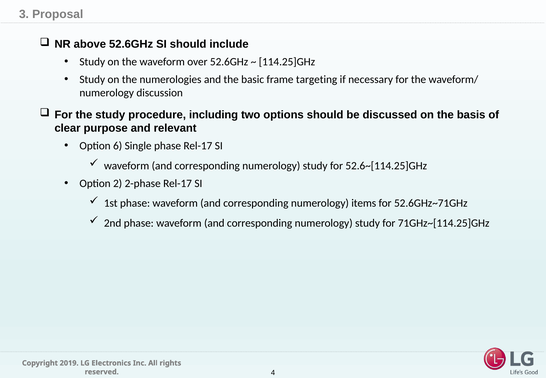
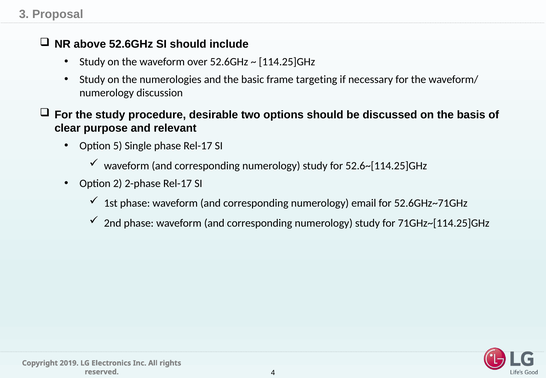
including: including -> desirable
6: 6 -> 5
items: items -> email
